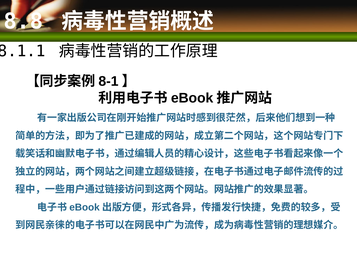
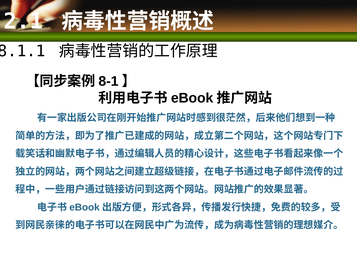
8.8: 8.8 -> 2.1
